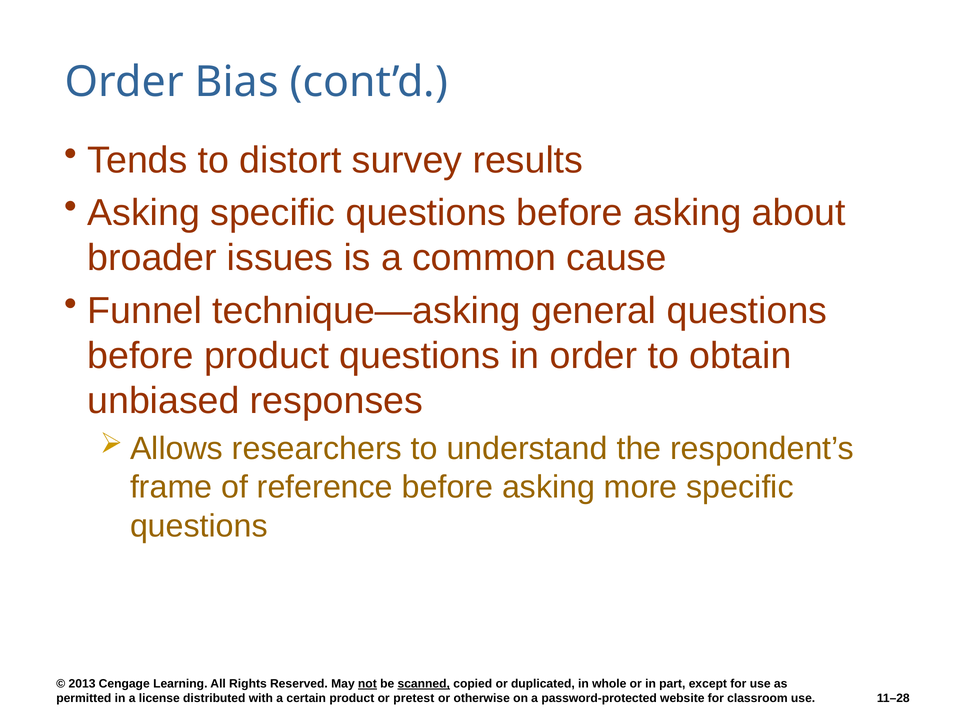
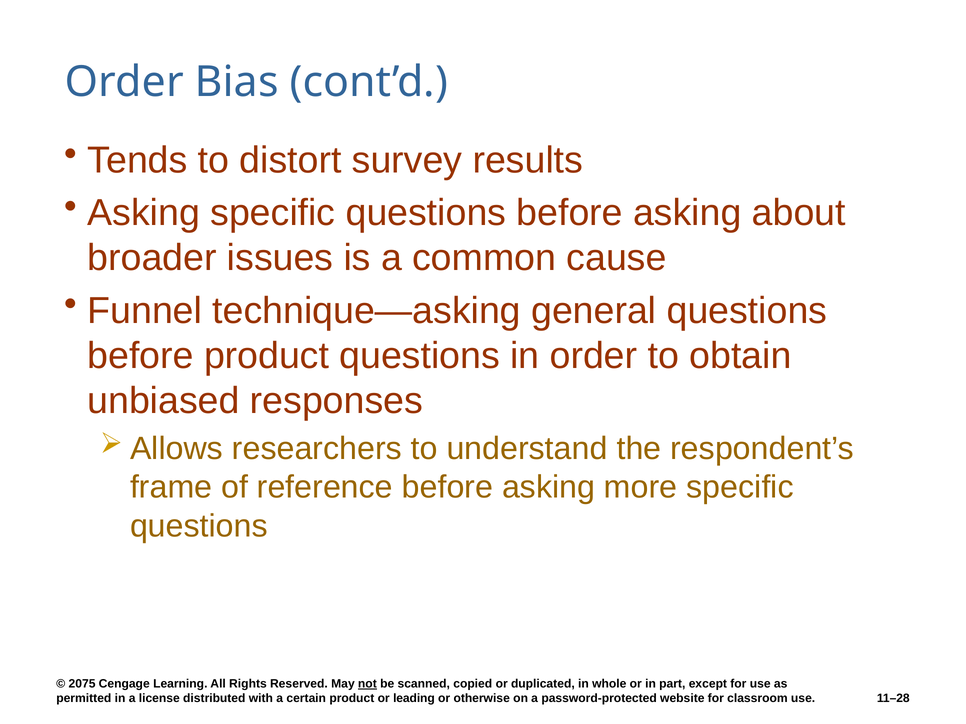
2013: 2013 -> 2075
scanned underline: present -> none
pretest: pretest -> leading
